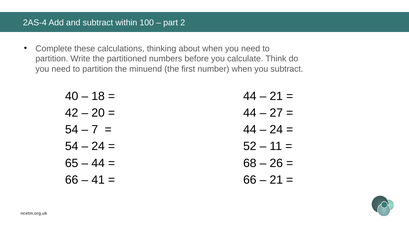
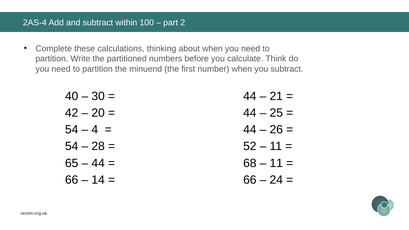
18: 18 -> 30
27: 27 -> 25
7: 7 -> 4
24 at (276, 130): 24 -> 26
24 at (98, 146): 24 -> 28
26 at (276, 163): 26 -> 11
41: 41 -> 14
21 at (276, 180): 21 -> 24
